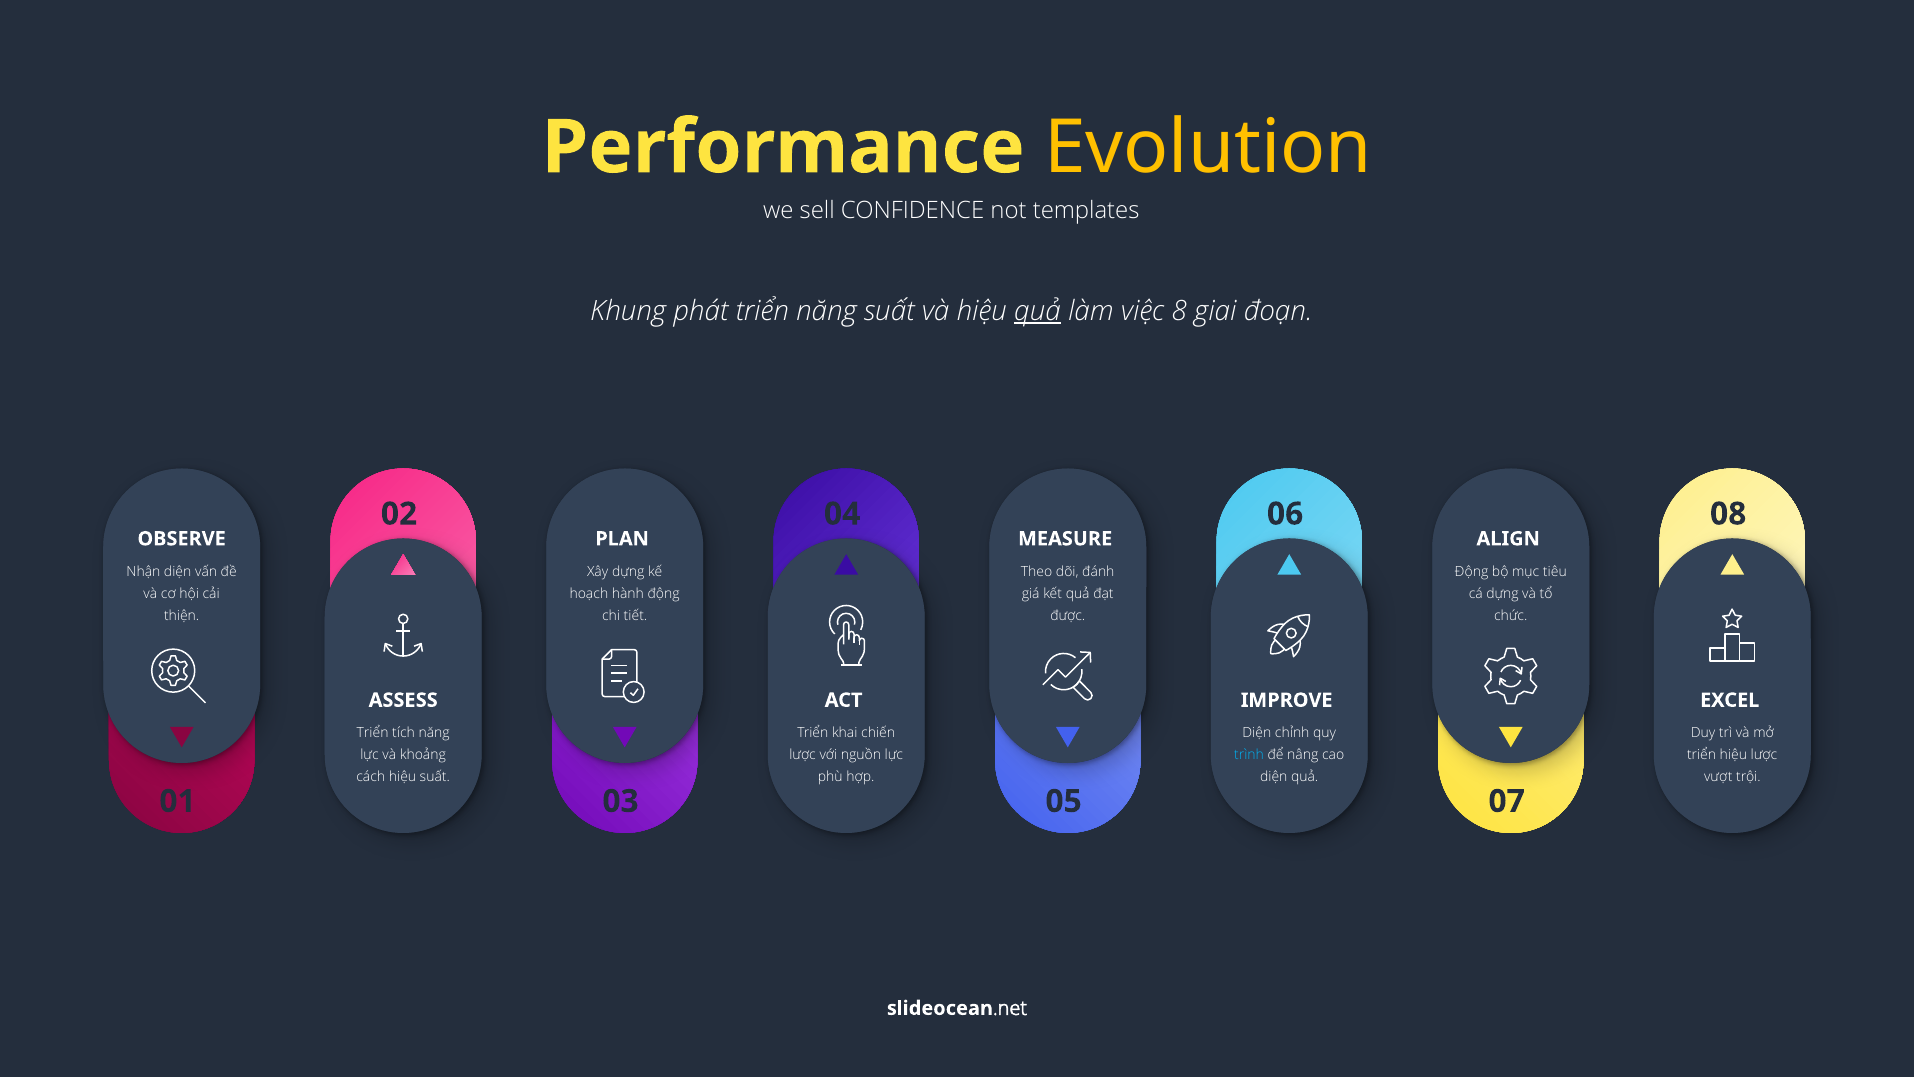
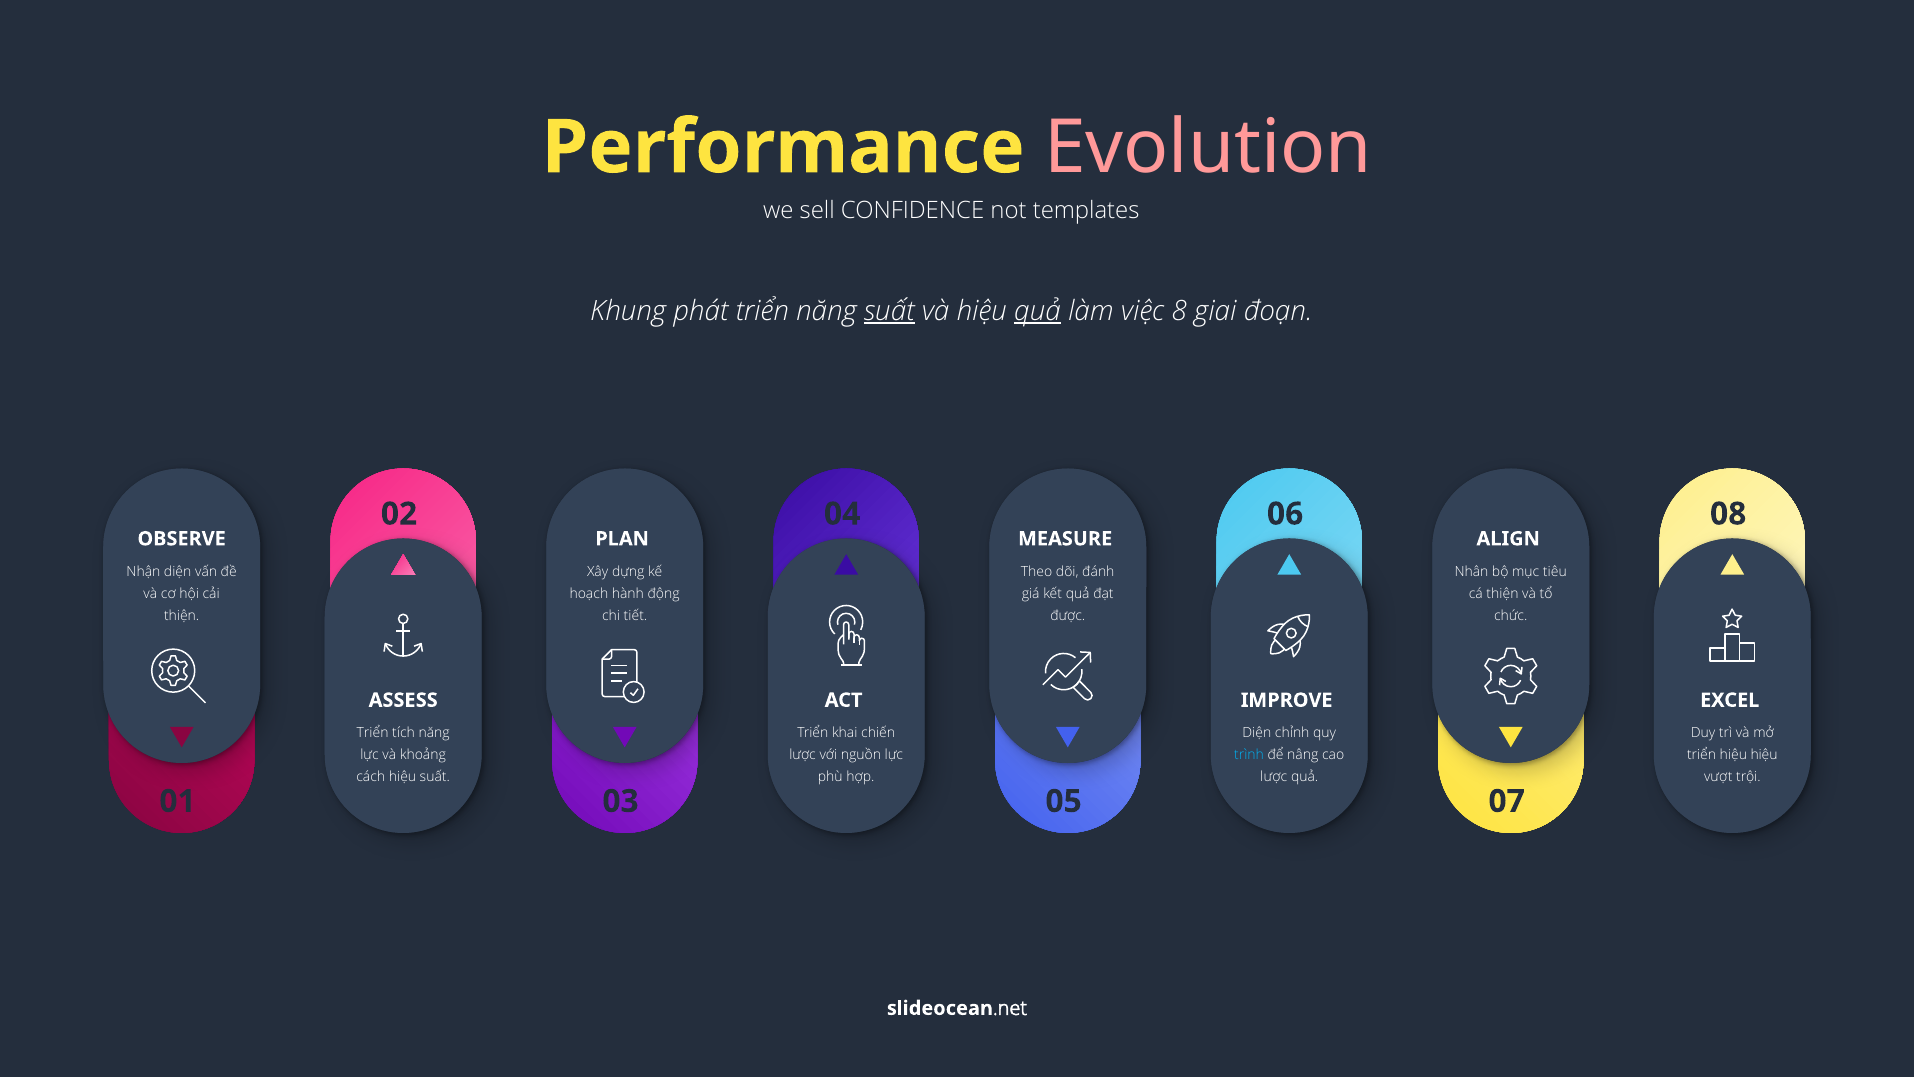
Evolution colour: yellow -> pink
suất at (889, 311) underline: none -> present
Động at (1472, 572): Động -> Nhân
cá dựng: dựng -> thiện
hiệu lược: lược -> hiệu
diện at (1274, 777): diện -> lược
